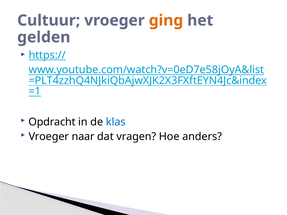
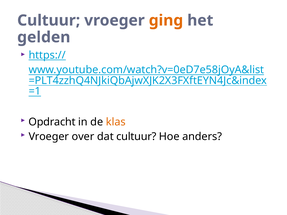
klas colour: blue -> orange
naar: naar -> over
dat vragen: vragen -> cultuur
